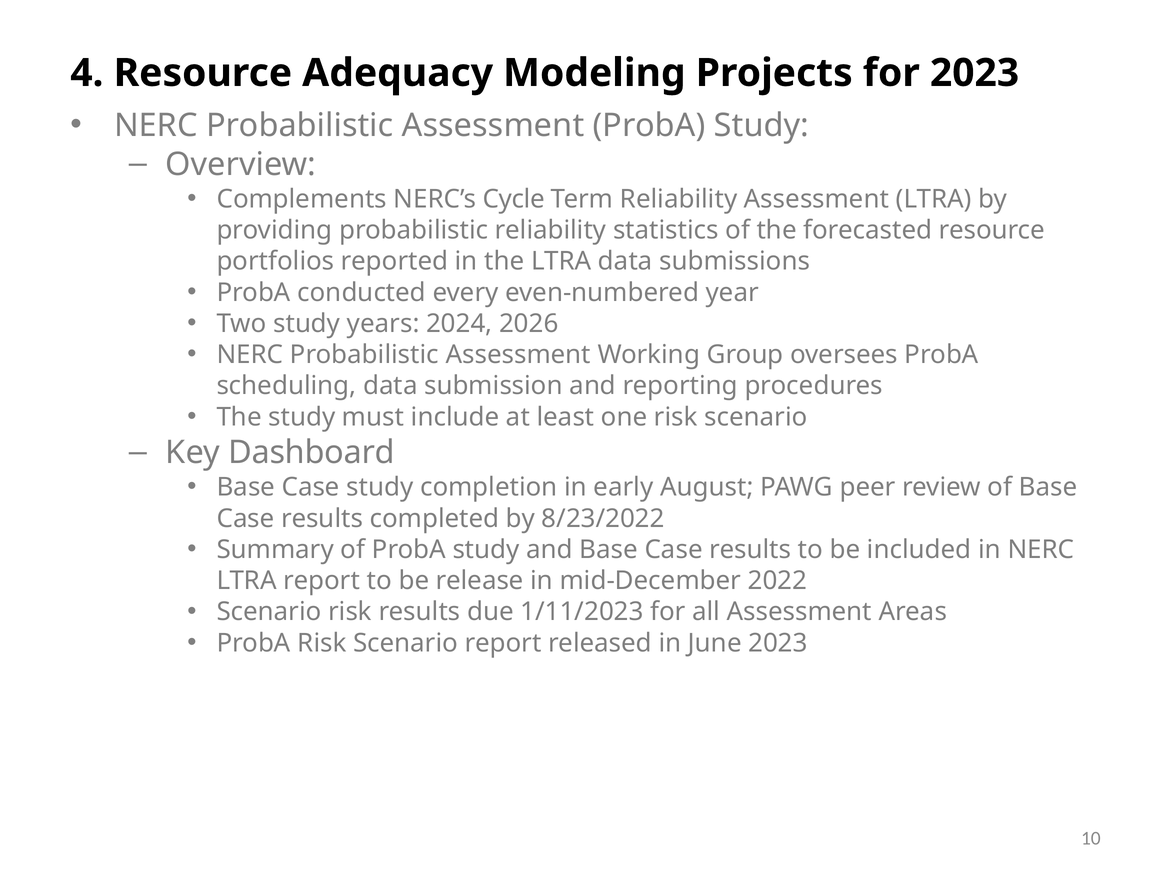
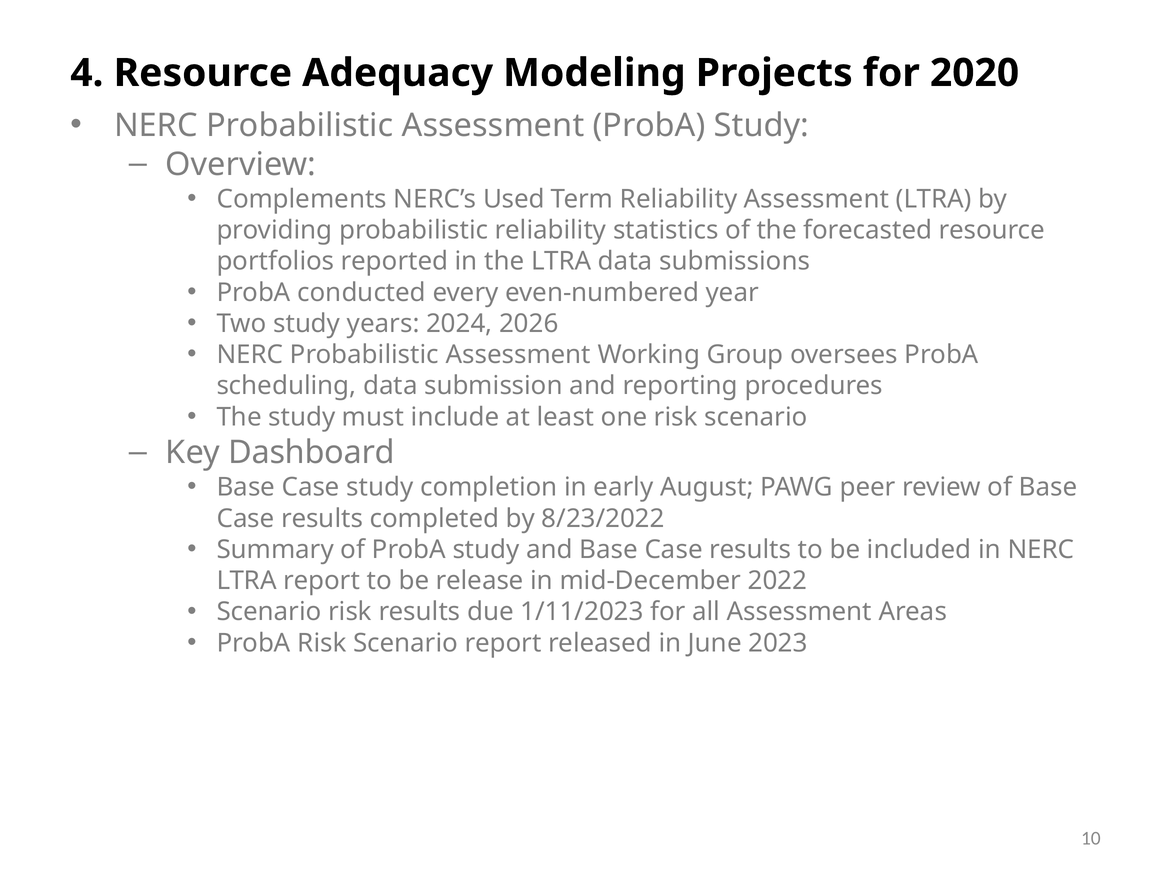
for 2023: 2023 -> 2020
Cycle: Cycle -> Used
